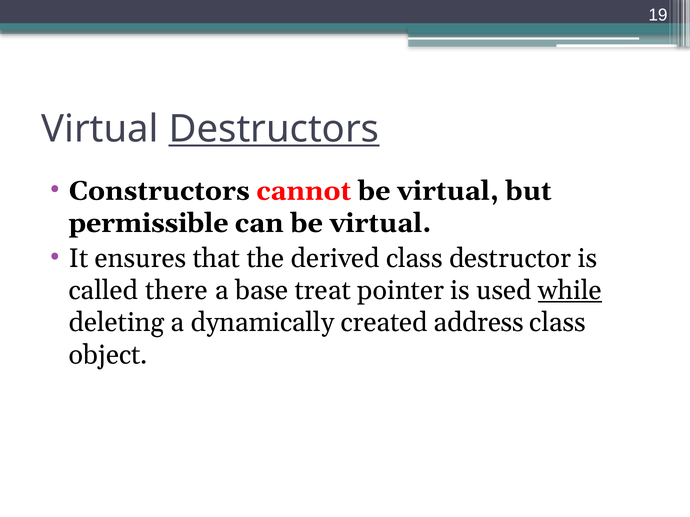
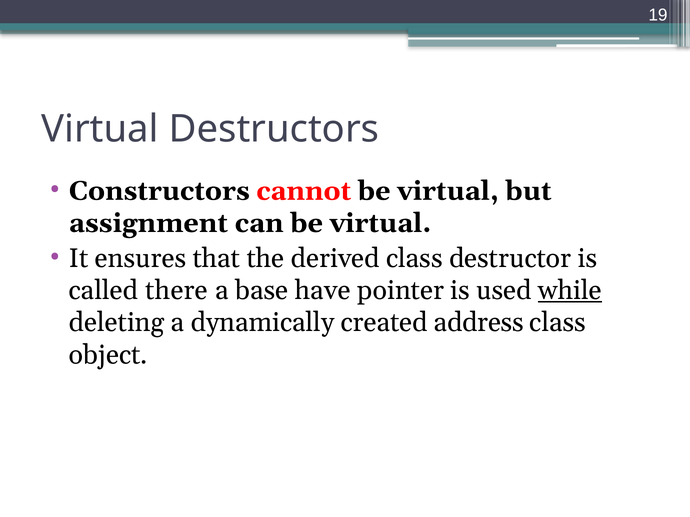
Destructors underline: present -> none
permissible: permissible -> assignment
treat: treat -> have
